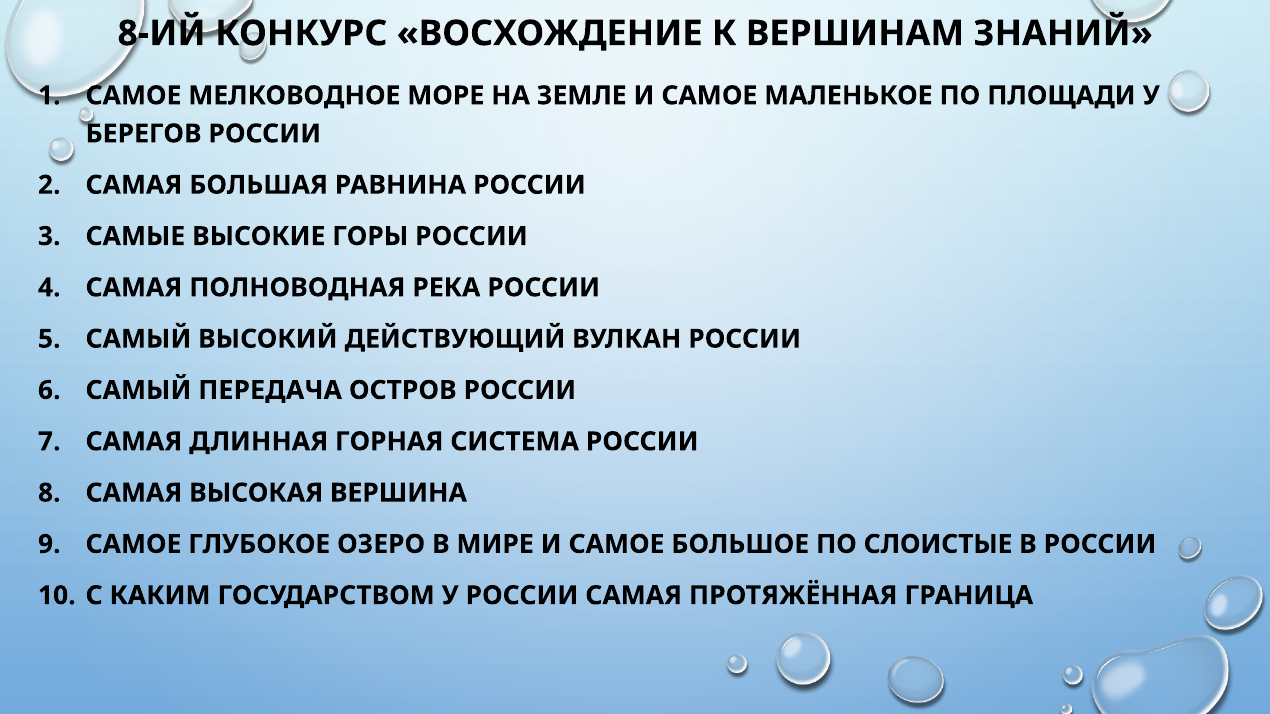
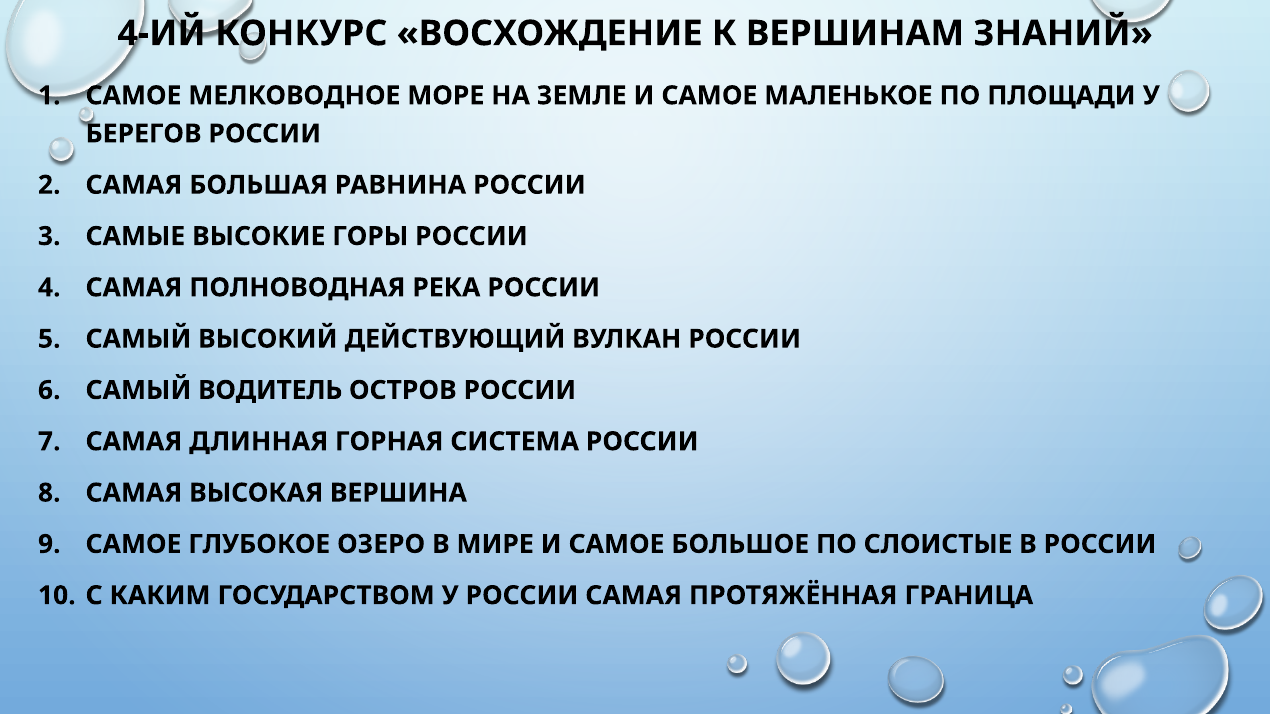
8-ИЙ: 8-ИЙ -> 4-ИЙ
ПЕРЕДАЧА: ПЕРЕДАЧА -> ВОДИТЕЛЬ
